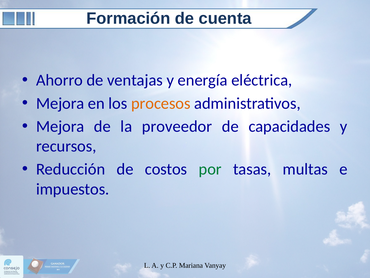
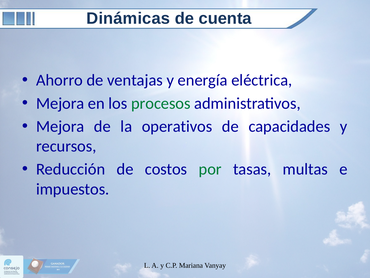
Formación: Formación -> Dinámicas
procesos colour: orange -> green
proveedor: proveedor -> operativos
